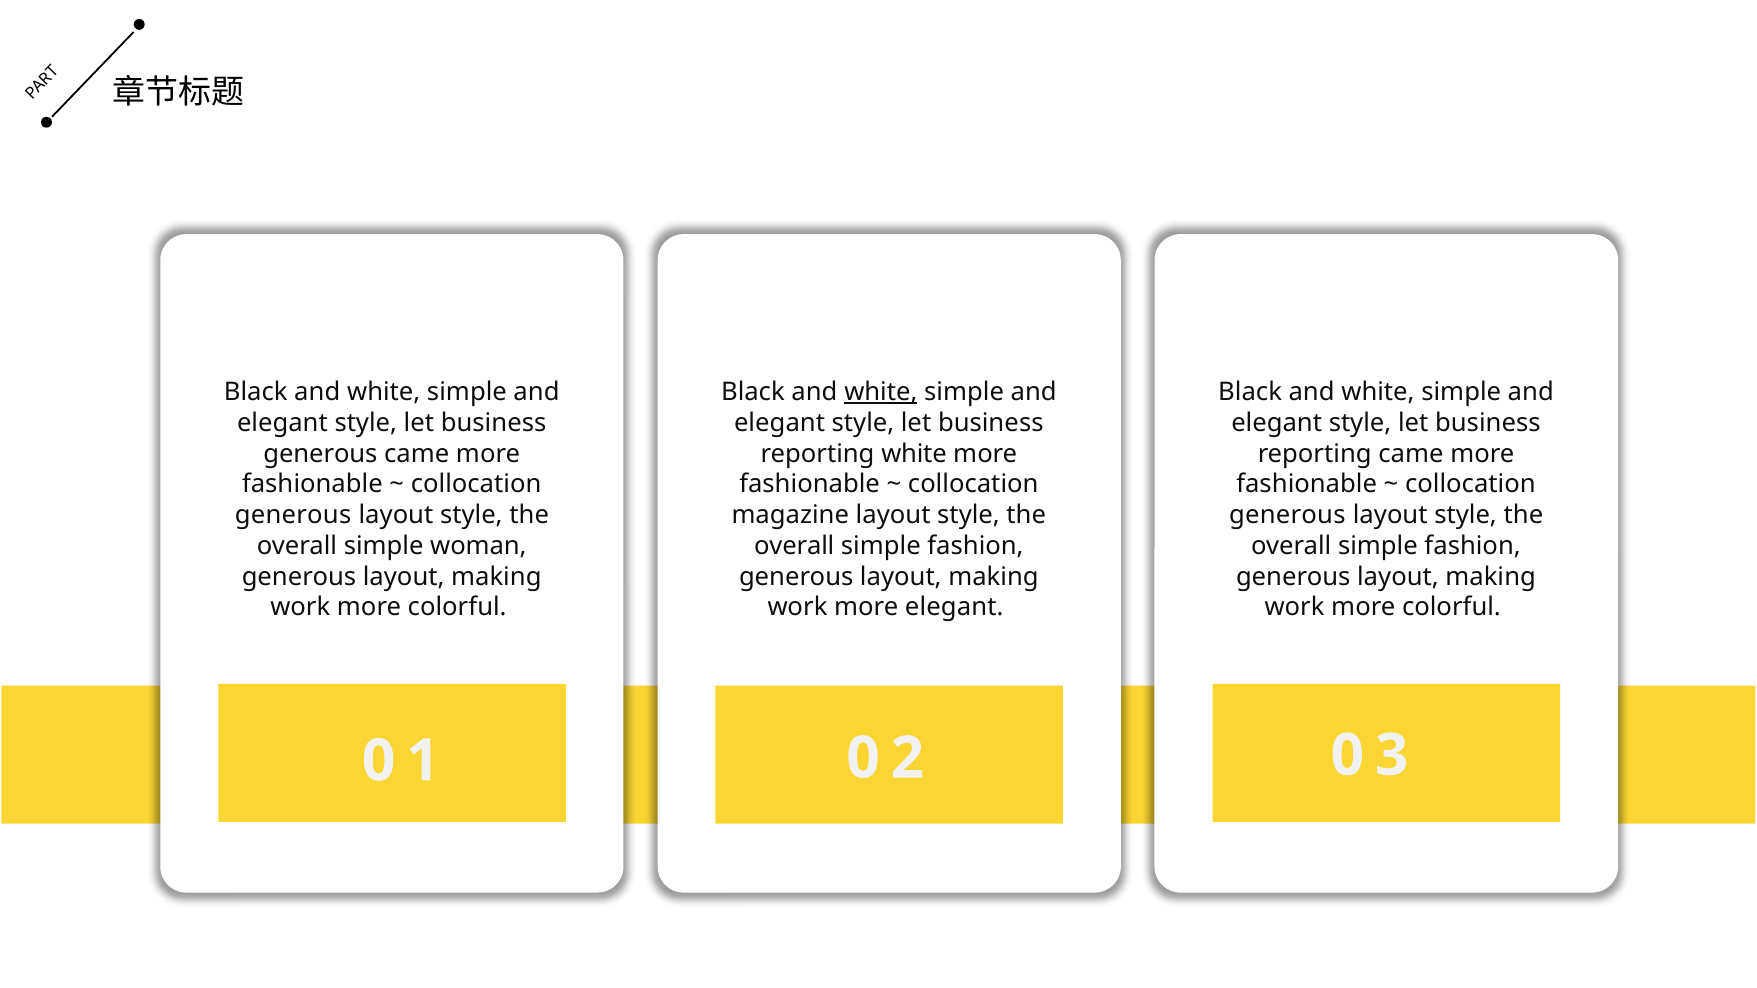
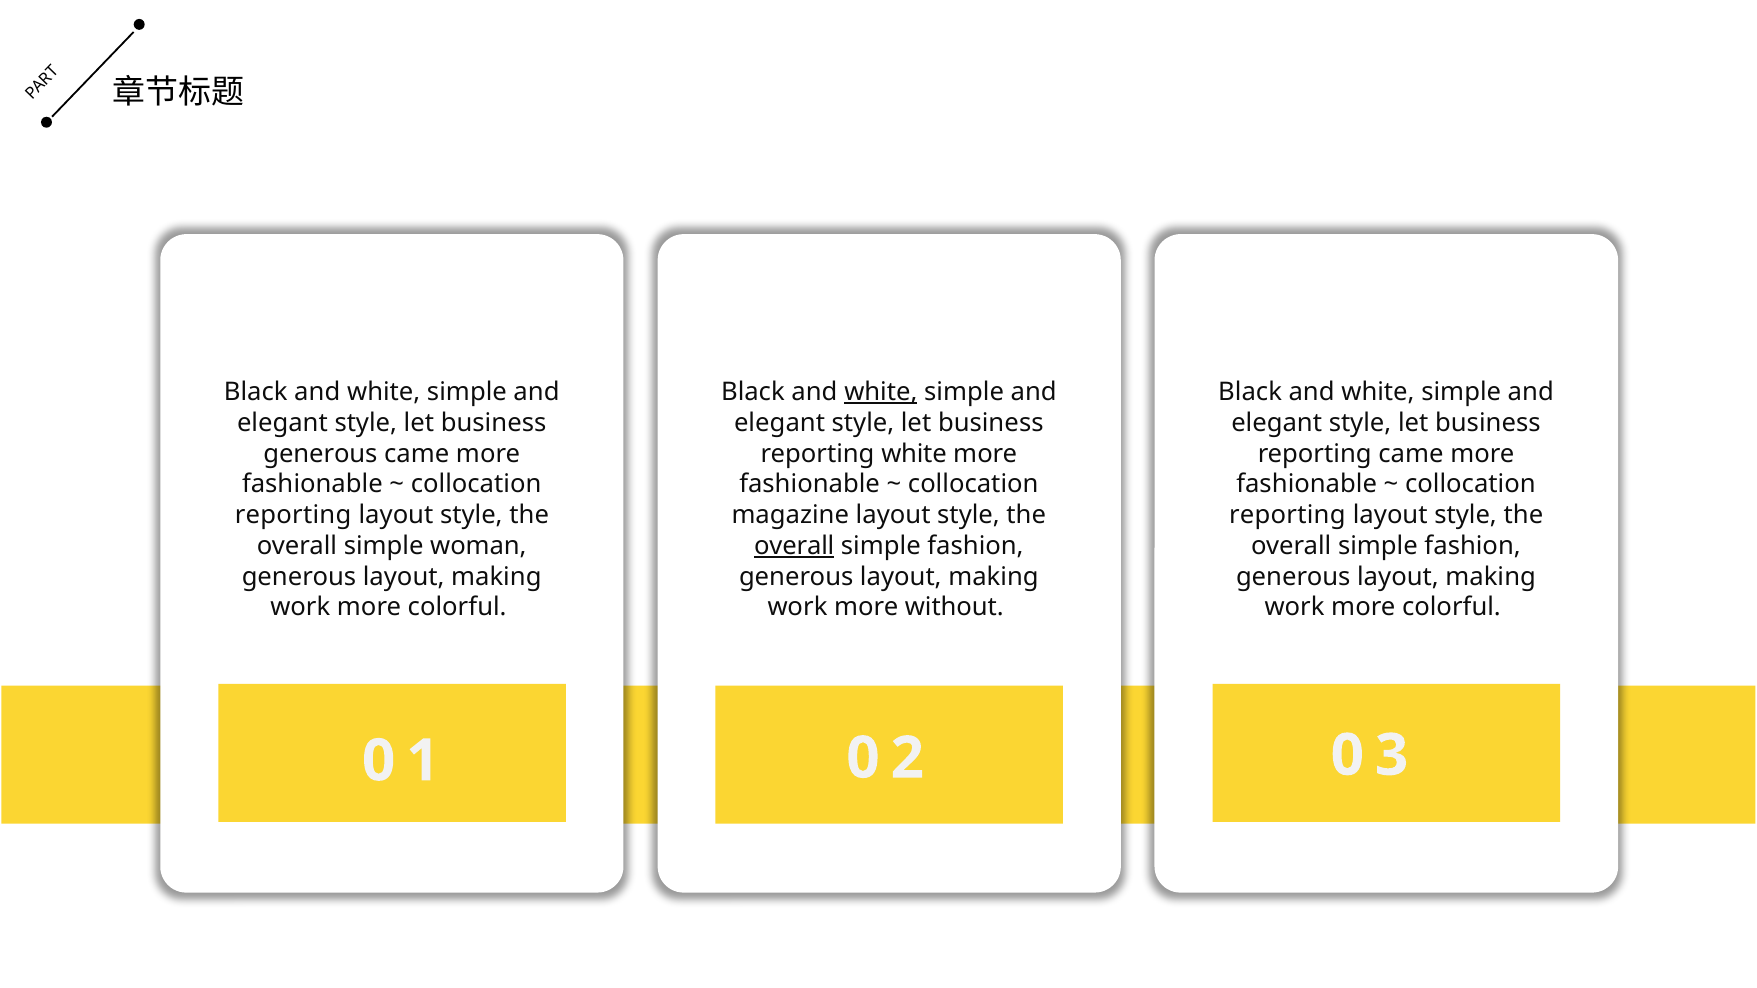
generous at (293, 515): generous -> reporting
generous at (1287, 515): generous -> reporting
overall at (794, 546) underline: none -> present
more elegant: elegant -> without
